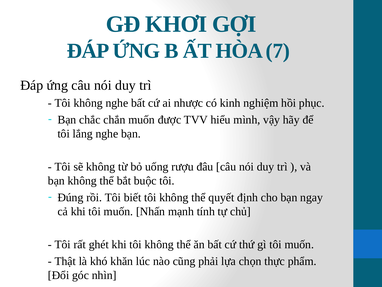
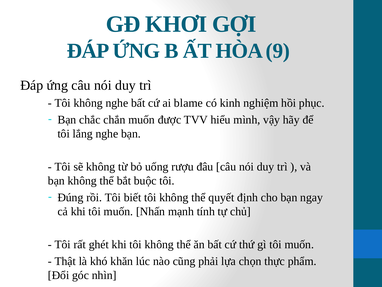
7: 7 -> 9
nhược: nhược -> blame
